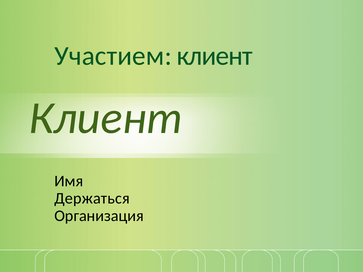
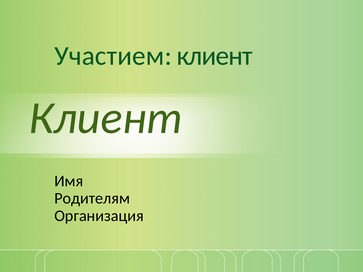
Держаться: Держаться -> Родителям
